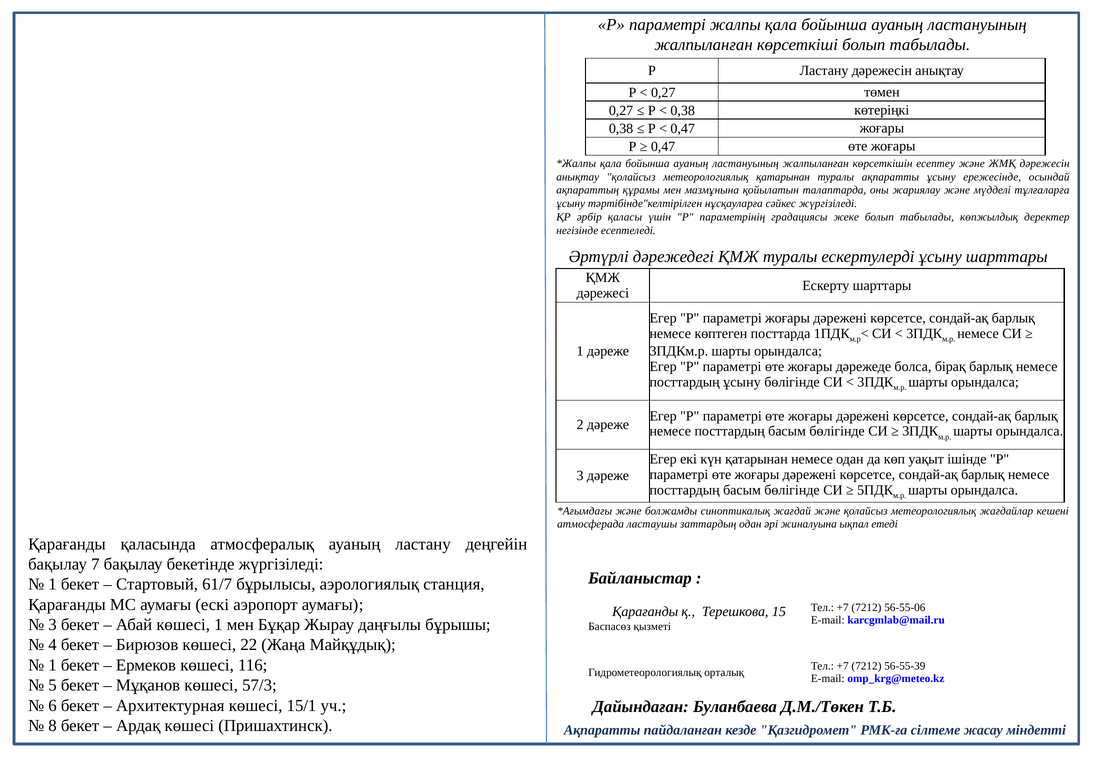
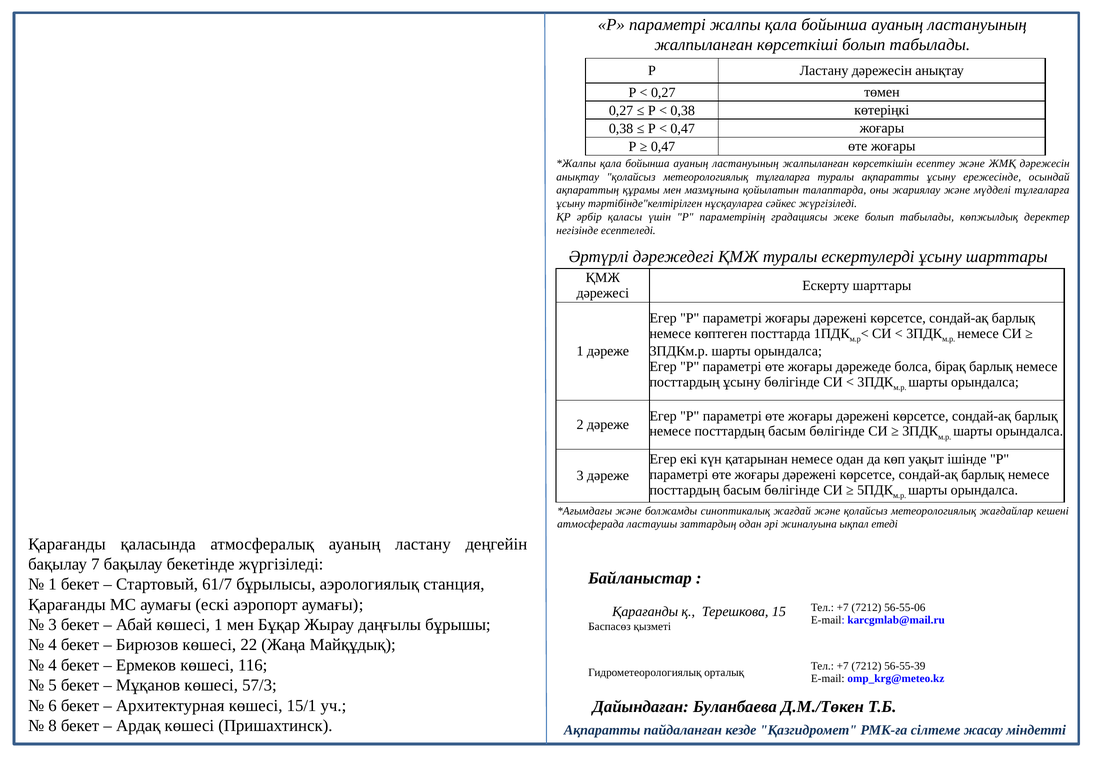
метеорологиялық қатарынан: қатарынан -> тұлғаларға
1 at (53, 665): 1 -> 4
